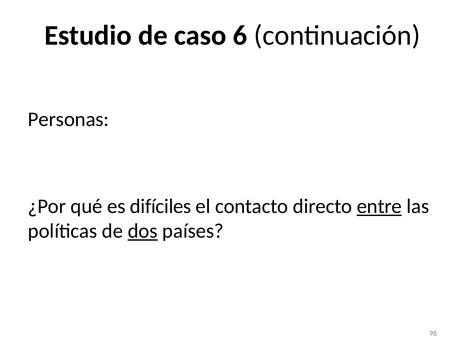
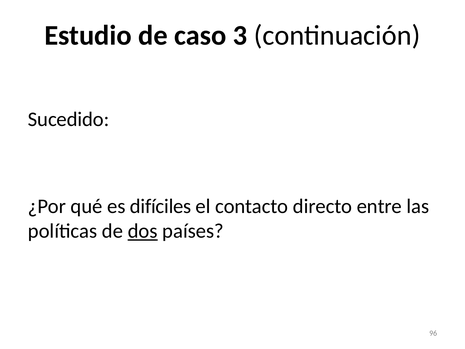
6: 6 -> 3
Personas: Personas -> Sucedido
entre underline: present -> none
